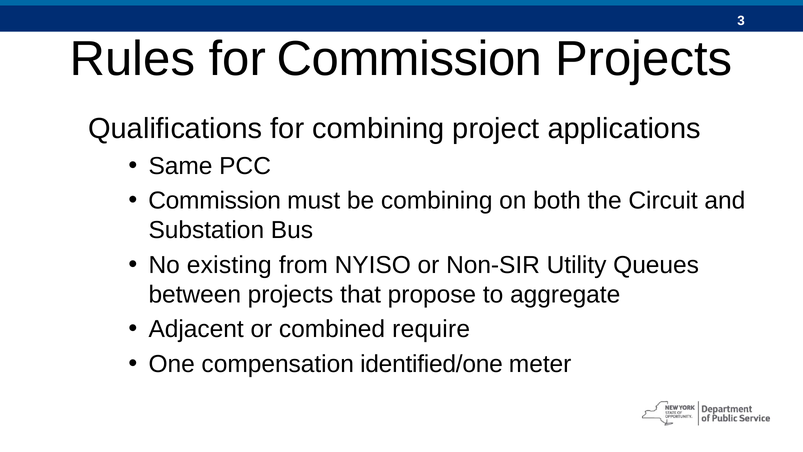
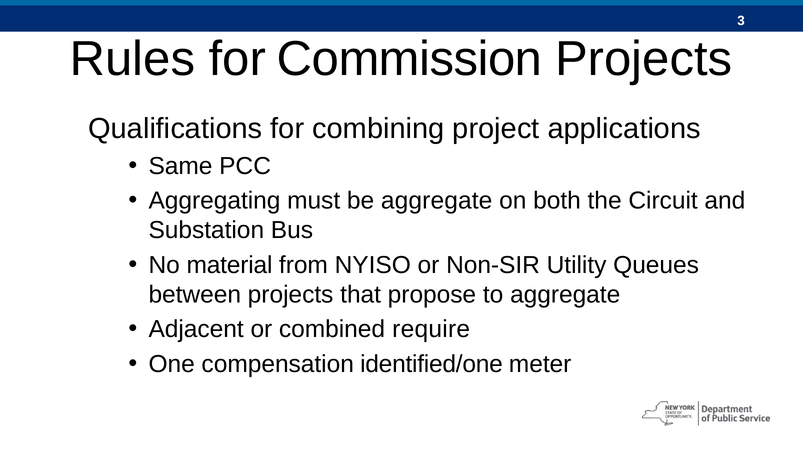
Commission at (215, 201): Commission -> Aggregating
be combining: combining -> aggregate
existing: existing -> material
